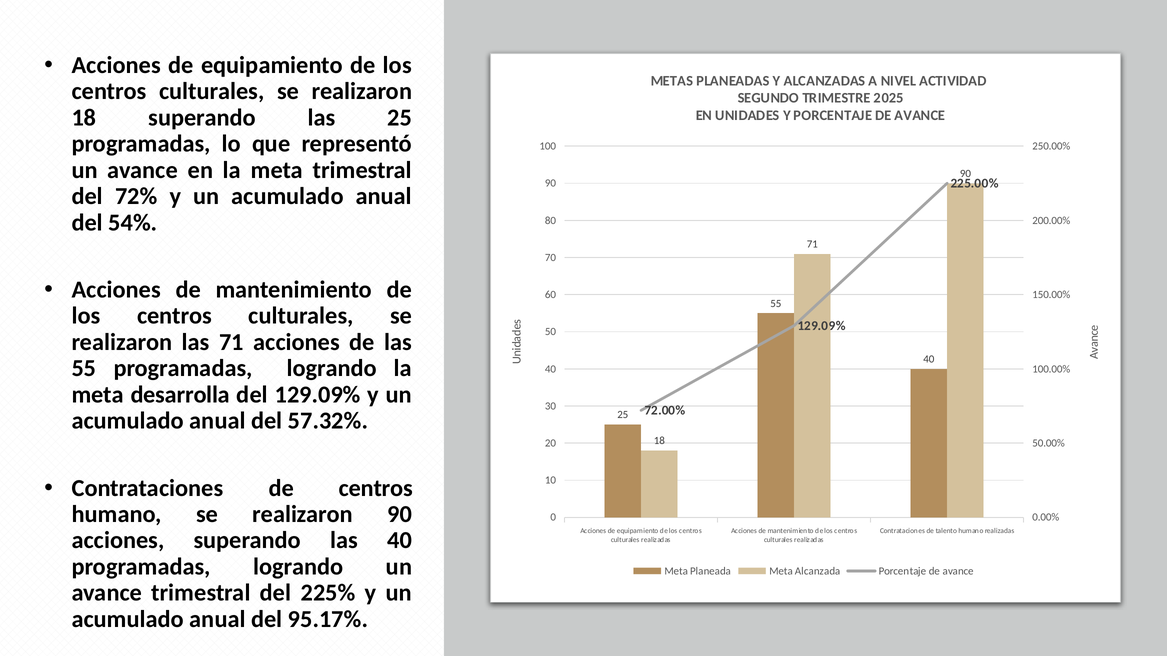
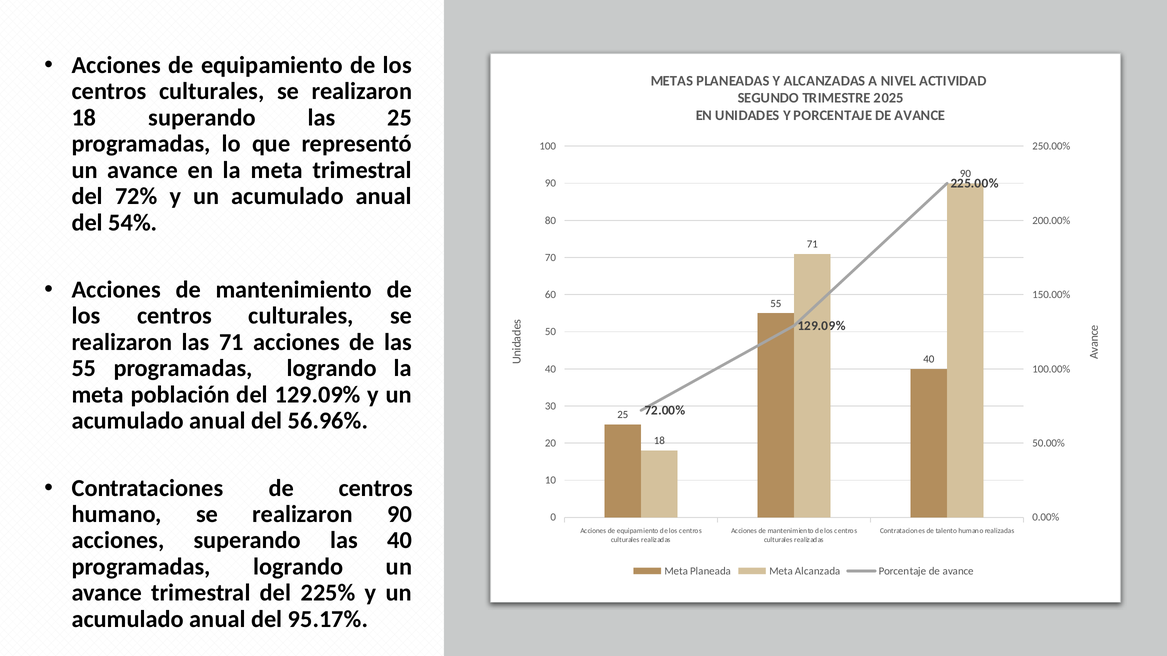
desarrolla: desarrolla -> población
57.32%: 57.32% -> 56.96%
